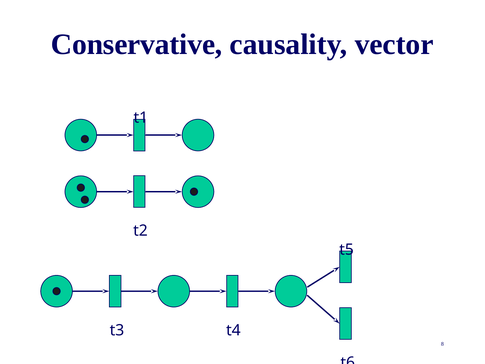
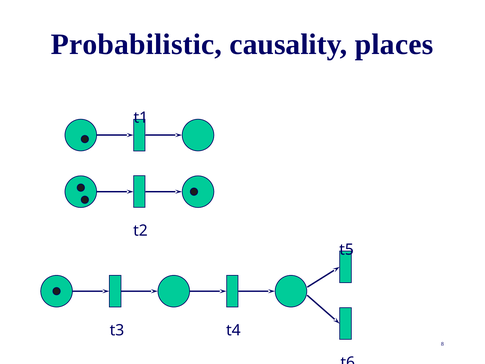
Conservative: Conservative -> Probabilistic
vector: vector -> places
